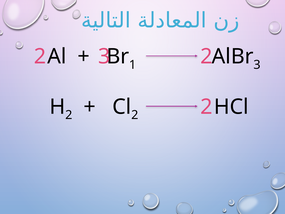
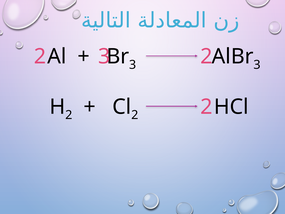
1 at (133, 65): 1 -> 3
